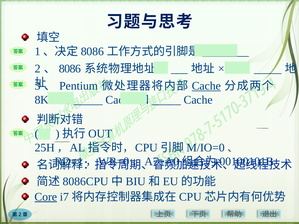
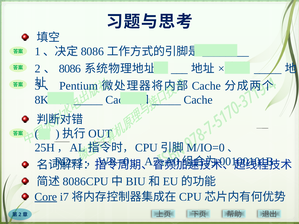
Cache at (206, 86) underline: present -> none
